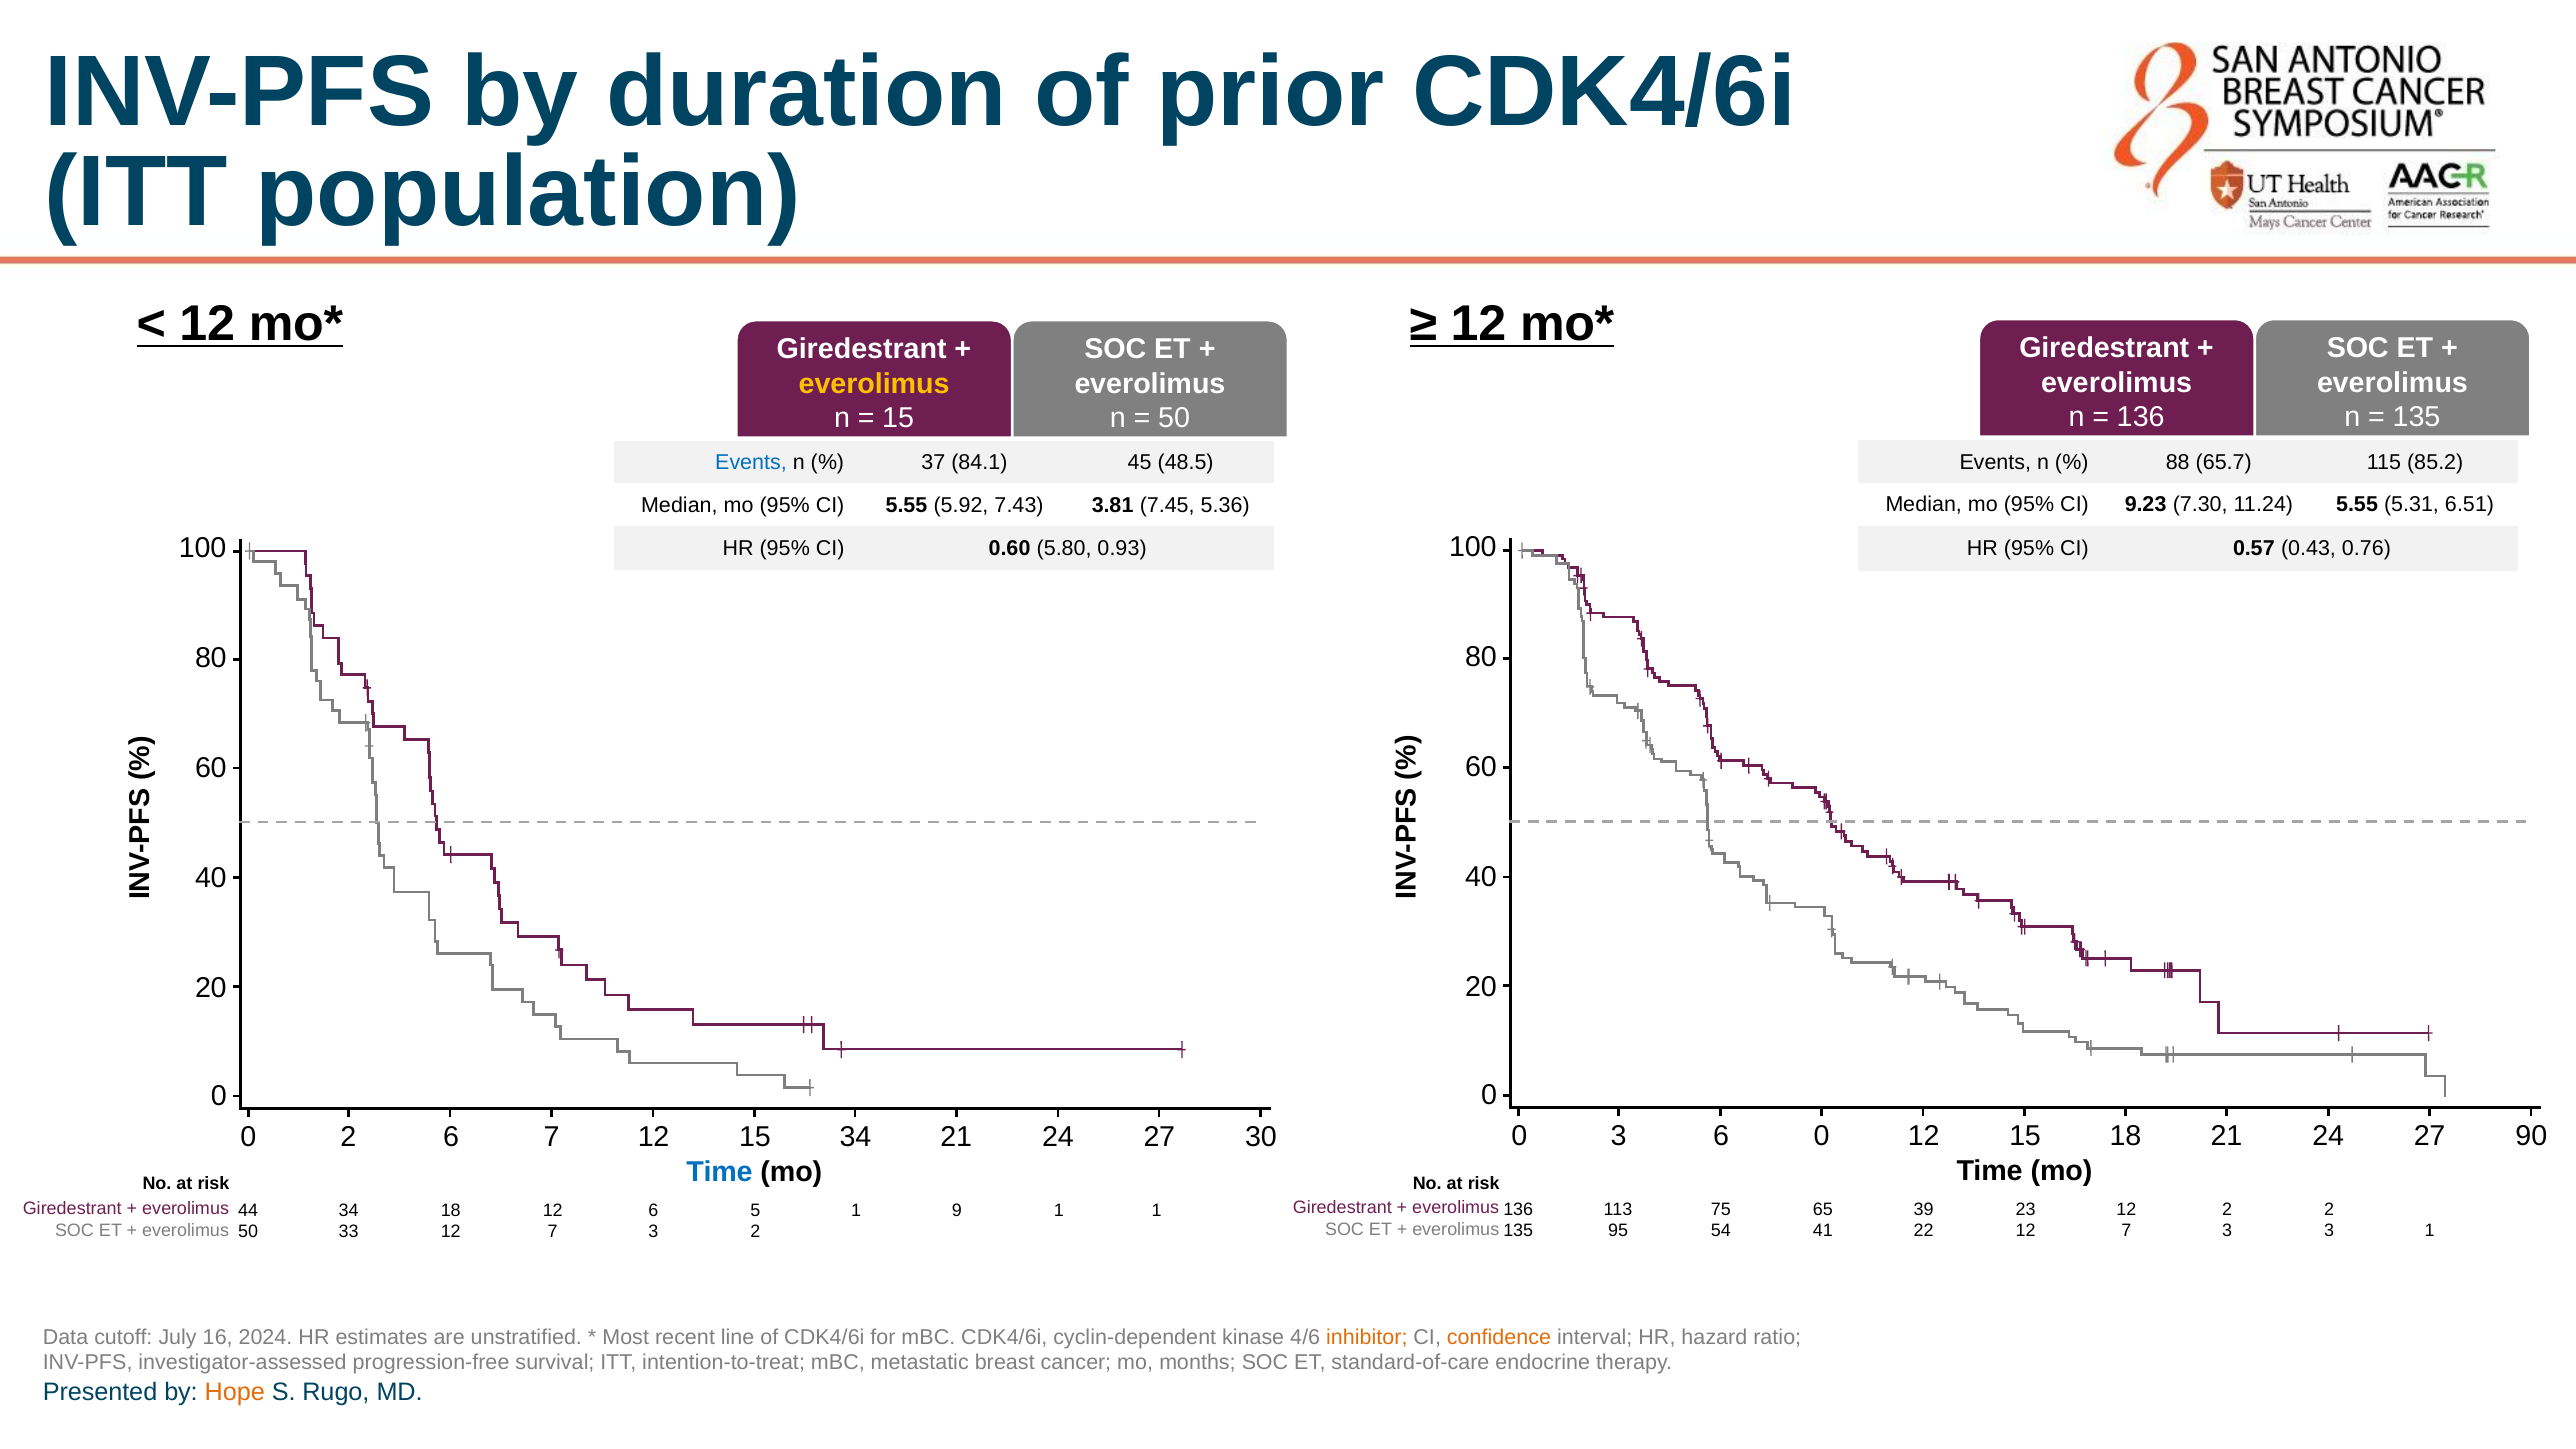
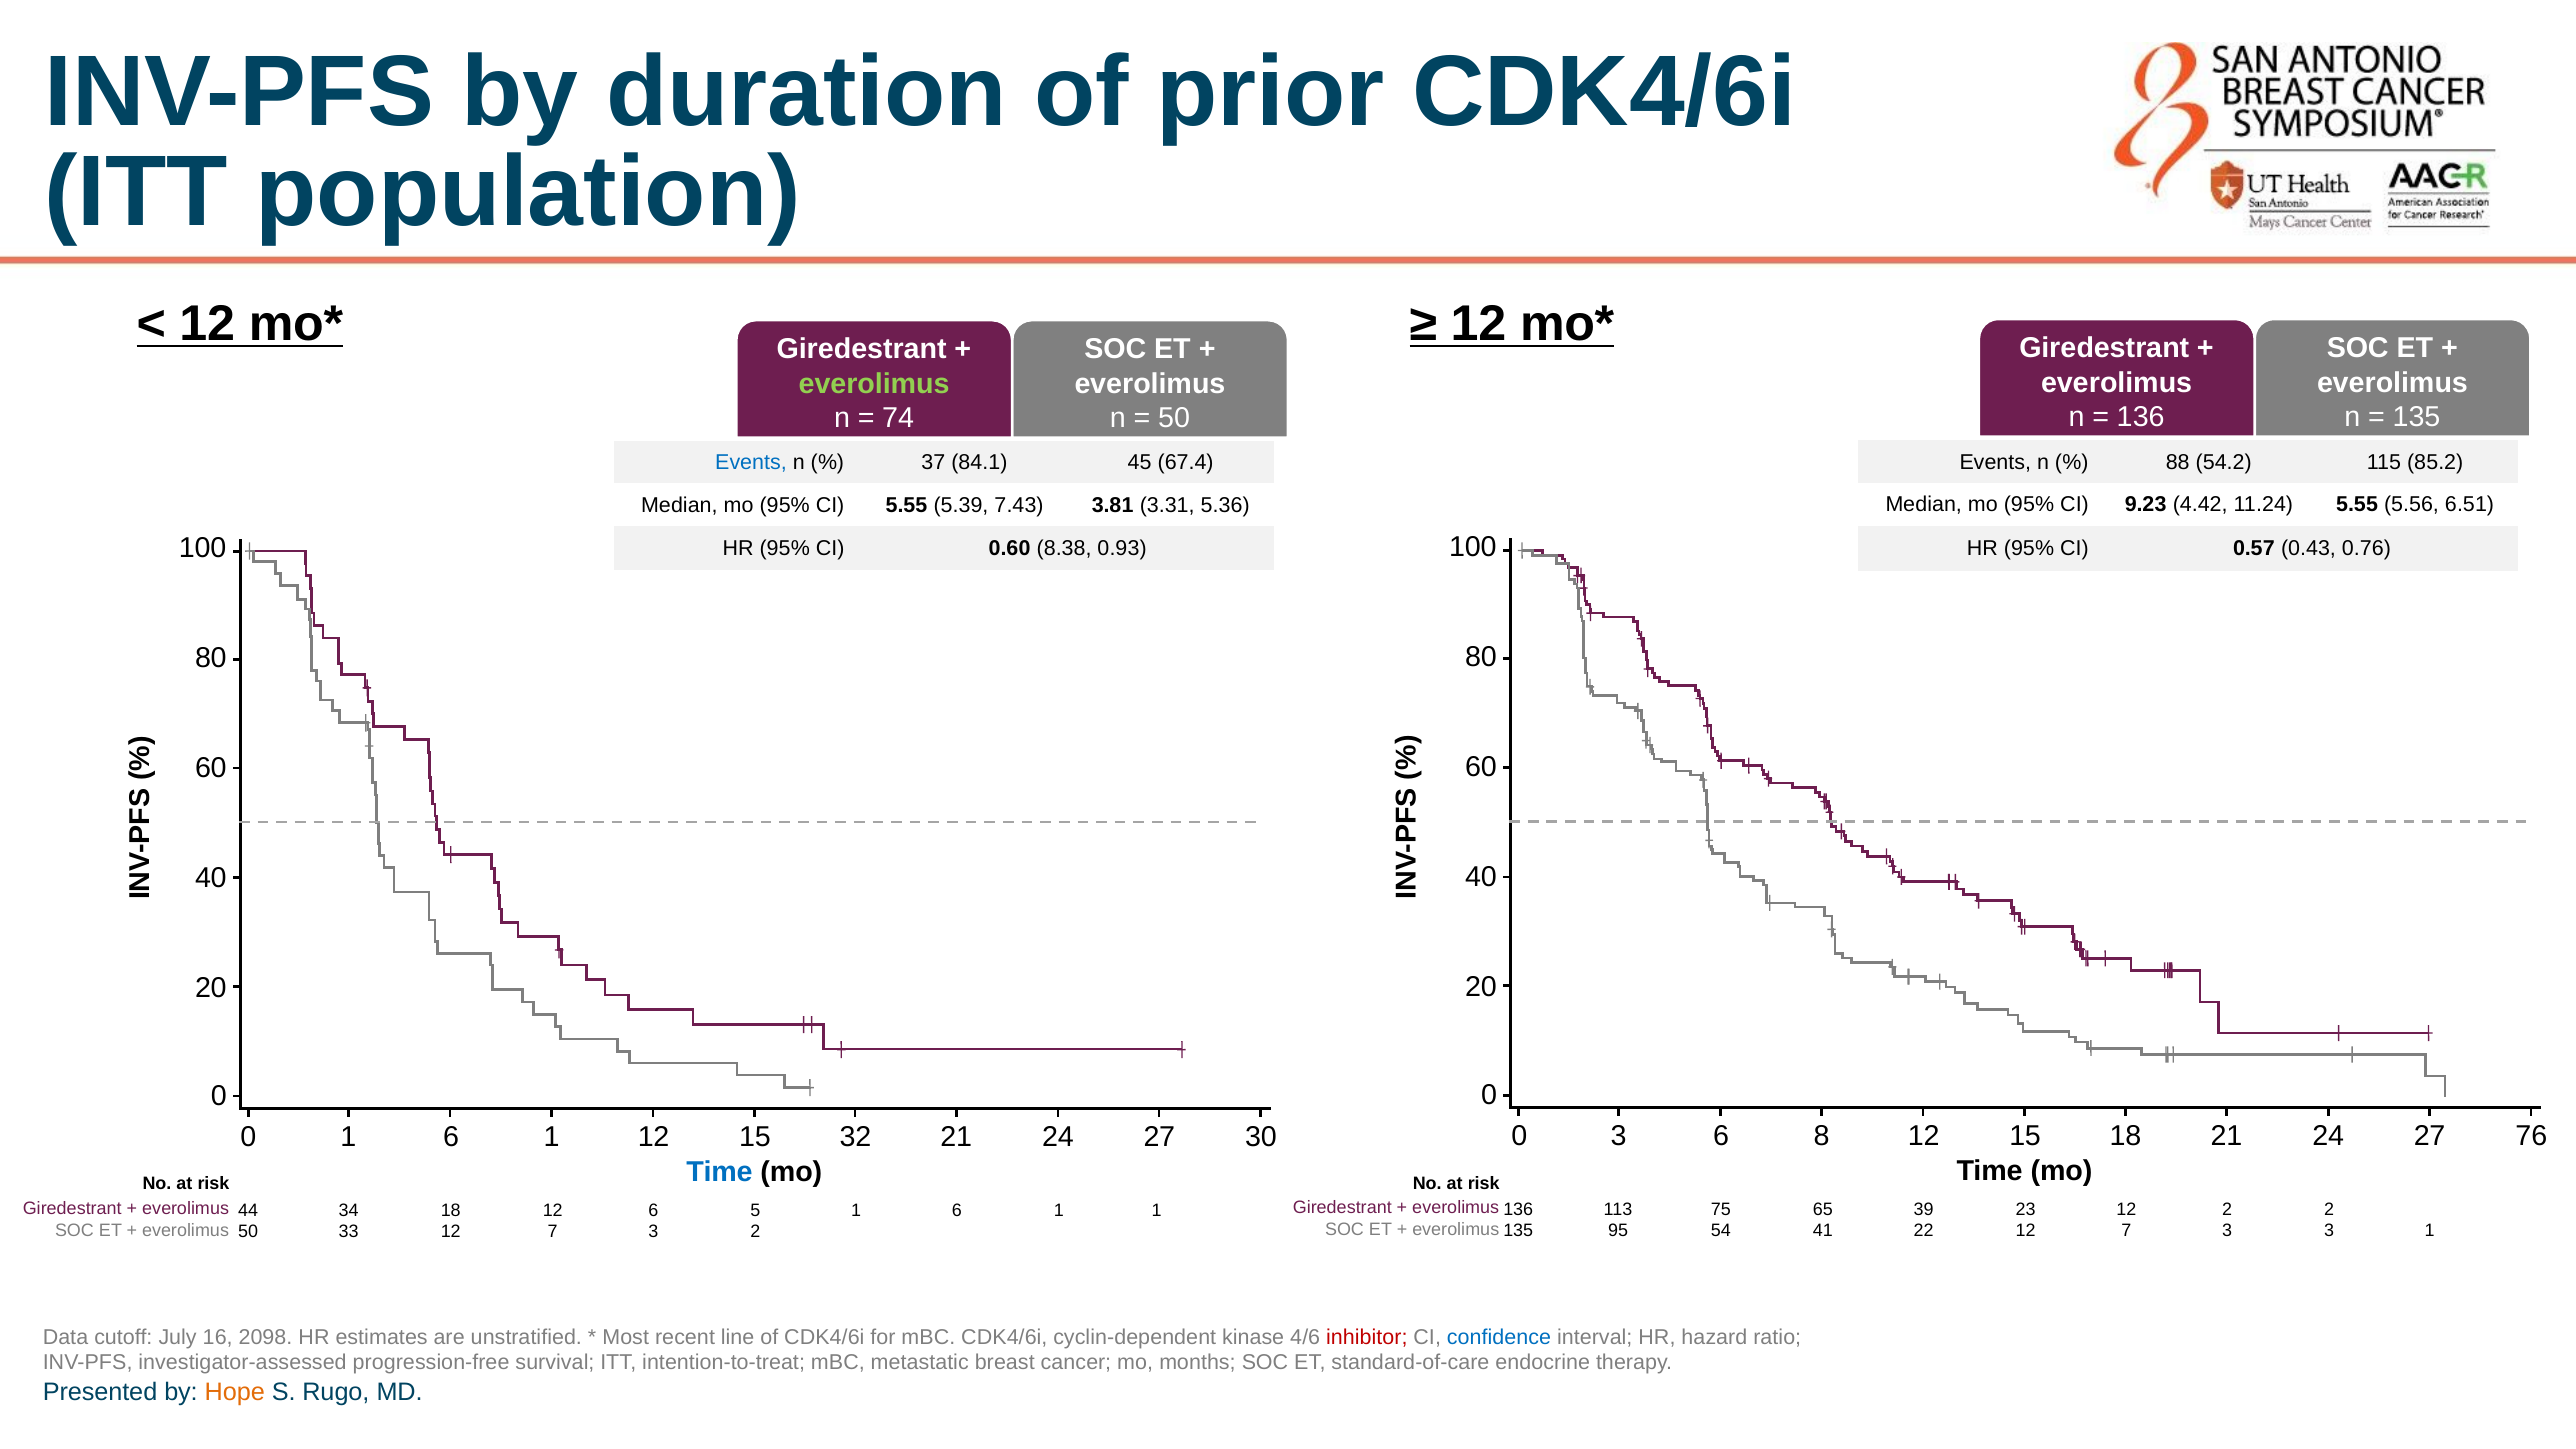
everolimus at (874, 384) colour: yellow -> light green
15 at (898, 418): 15 -> 74
65.7: 65.7 -> 54.2
48.5: 48.5 -> 67.4
7.30: 7.30 -> 4.42
5.31: 5.31 -> 5.56
5.92: 5.92 -> 5.39
7.45: 7.45 -> 3.31
5.80: 5.80 -> 8.38
6 0: 0 -> 8
90: 90 -> 76
2 at (348, 1137): 2 -> 1
7 at (552, 1137): 7 -> 1
15 34: 34 -> 32
9 at (957, 1210): 9 -> 6
2024: 2024 -> 2098
inhibitor colour: orange -> red
confidence colour: orange -> blue
